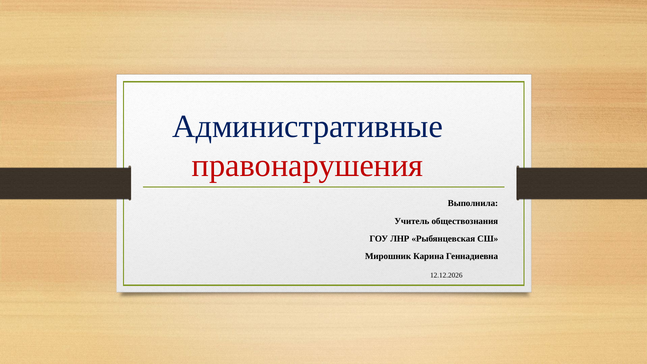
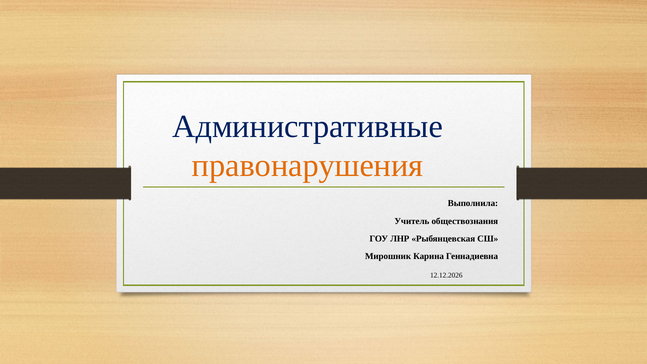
правонарушения colour: red -> orange
